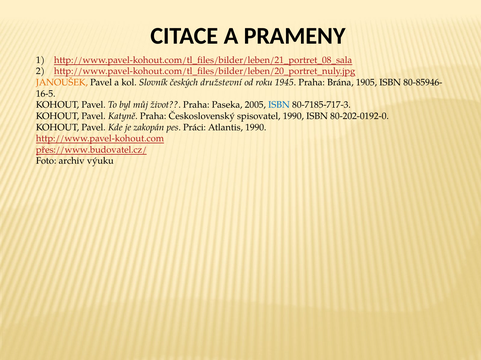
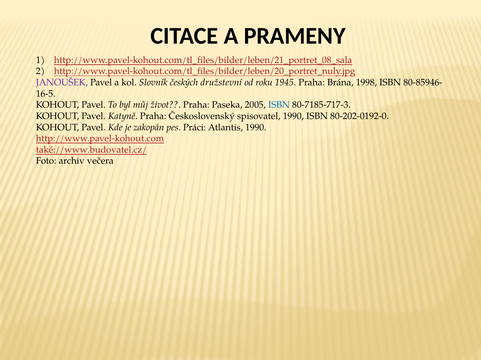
JANOUŠEK colour: orange -> purple
1905: 1905 -> 1998
přes://www.budovatel.cz/: přes://www.budovatel.cz/ -> také://www.budovatel.cz/
výuku: výuku -> večera
